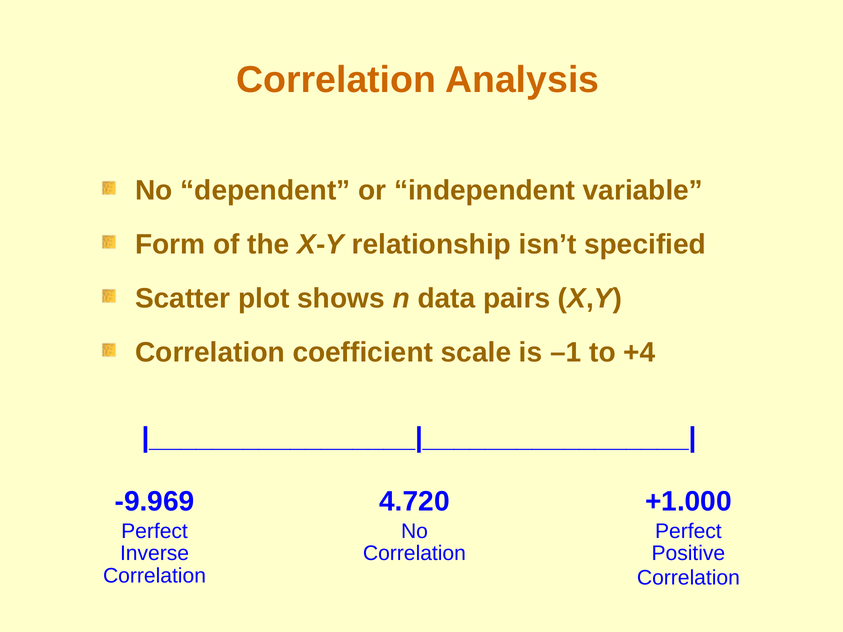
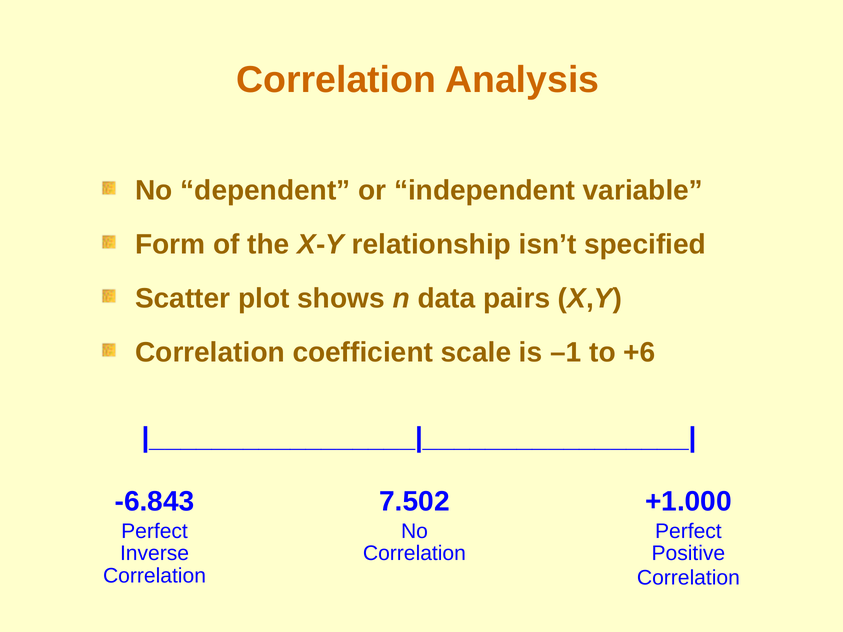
+4: +4 -> +6
-9.969: -9.969 -> -6.843
4.720: 4.720 -> 7.502
